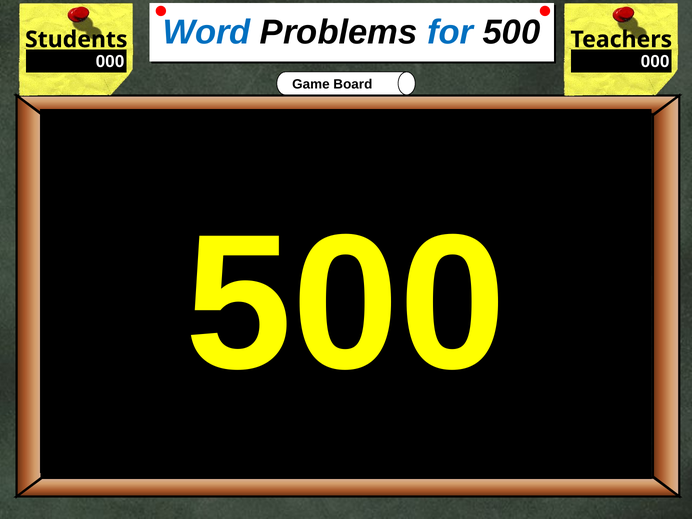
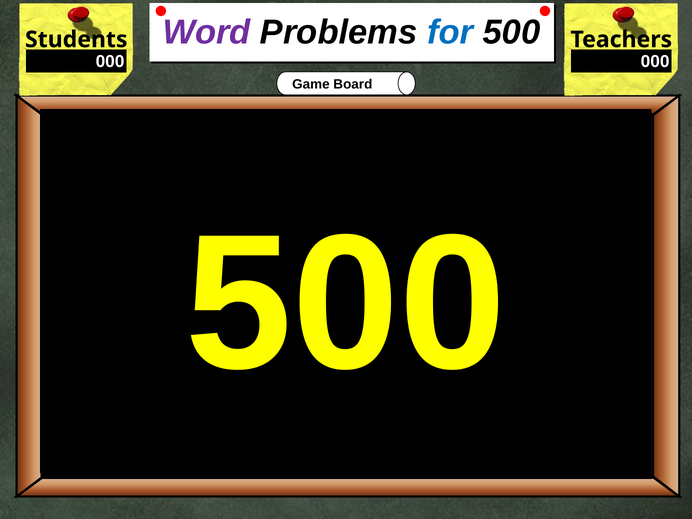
Word colour: blue -> purple
